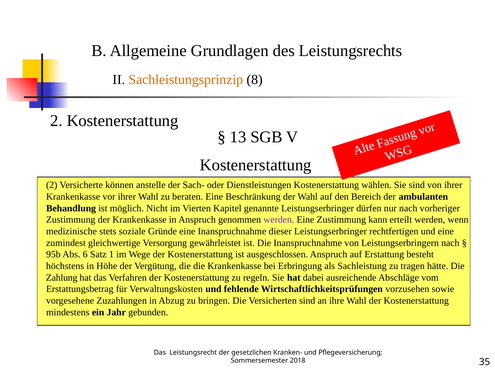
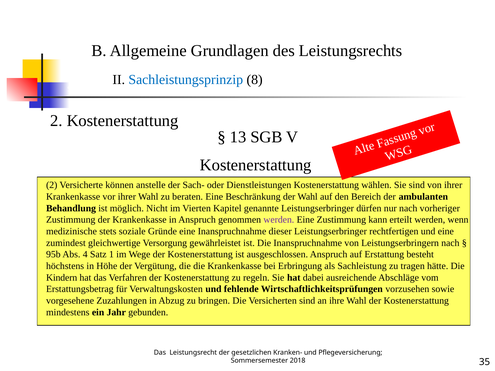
Sachleistungsprinzip colour: orange -> blue
6: 6 -> 4
Zahlung: Zahlung -> Kindern
